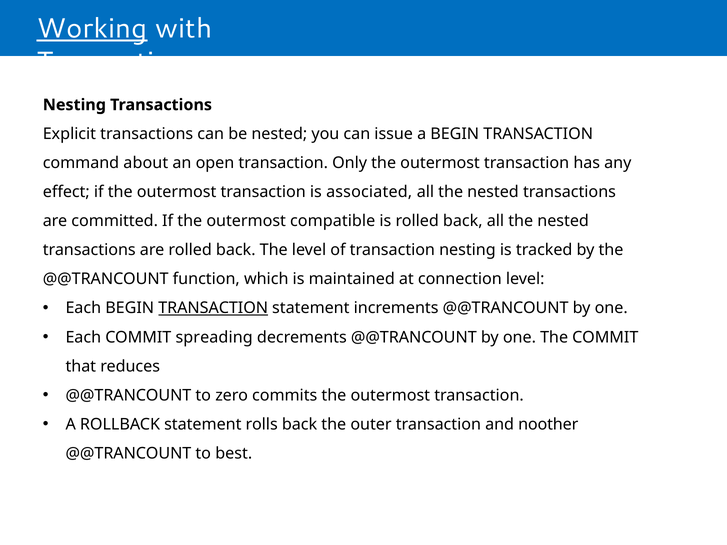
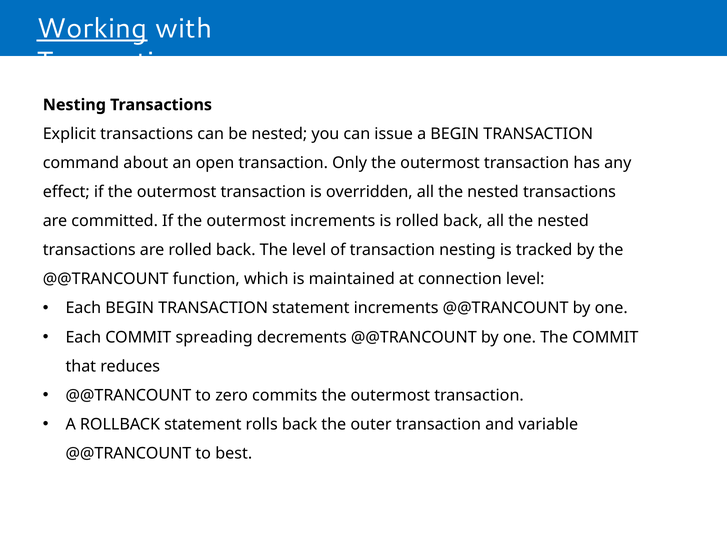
associated: associated -> overridden
outermost compatible: compatible -> increments
TRANSACTION at (213, 308) underline: present -> none
noother: noother -> variable
